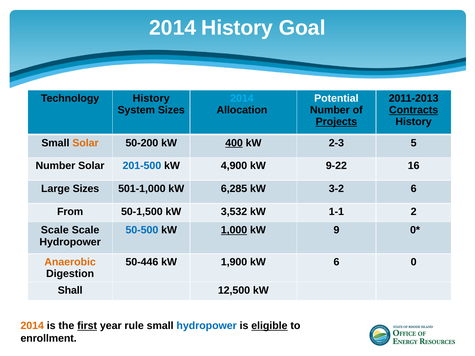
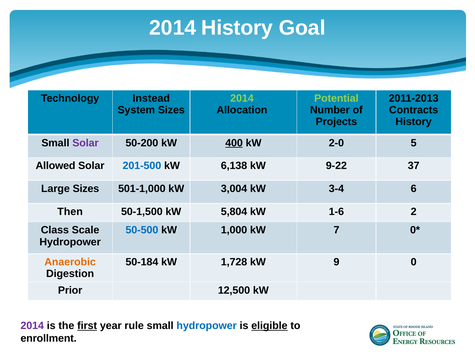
Technology History: History -> Instead
2014 at (242, 98) colour: light blue -> light green
Potential colour: white -> light green
Contracts underline: present -> none
Projects underline: present -> none
Solar at (86, 143) colour: orange -> purple
2-3: 2-3 -> 2-0
Number at (55, 166): Number -> Allowed
4,900: 4,900 -> 6,138
16: 16 -> 37
6,285: 6,285 -> 3,004
3-2: 3-2 -> 3-4
From: From -> Then
3,532: 3,532 -> 5,804
1-1: 1-1 -> 1-6
Scale at (55, 230): Scale -> Class
1,000 underline: present -> none
9: 9 -> 7
50-446: 50-446 -> 50-184
1,900: 1,900 -> 1,728
kW 6: 6 -> 9
Shall: Shall -> Prior
2014 at (32, 326) colour: orange -> purple
